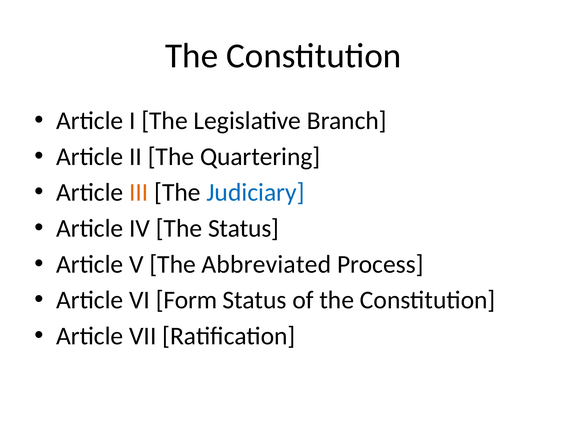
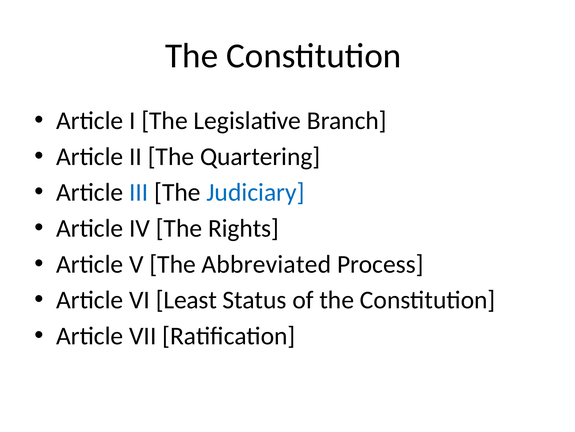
III colour: orange -> blue
The Status: Status -> Rights
Form: Form -> Least
